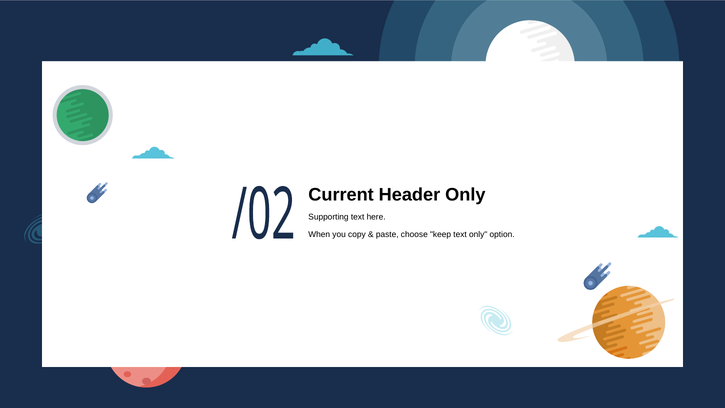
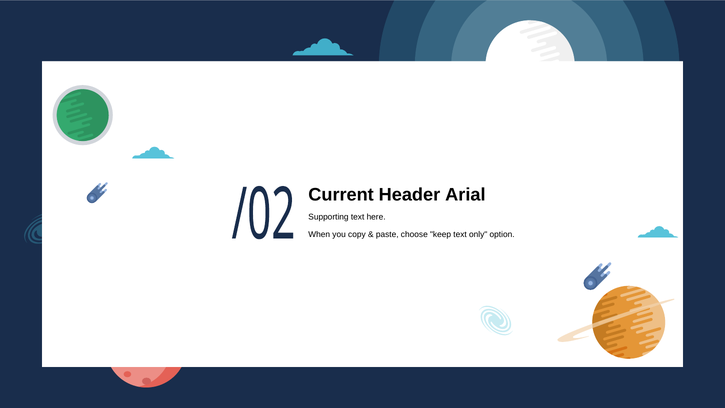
Header Only: Only -> Arial
